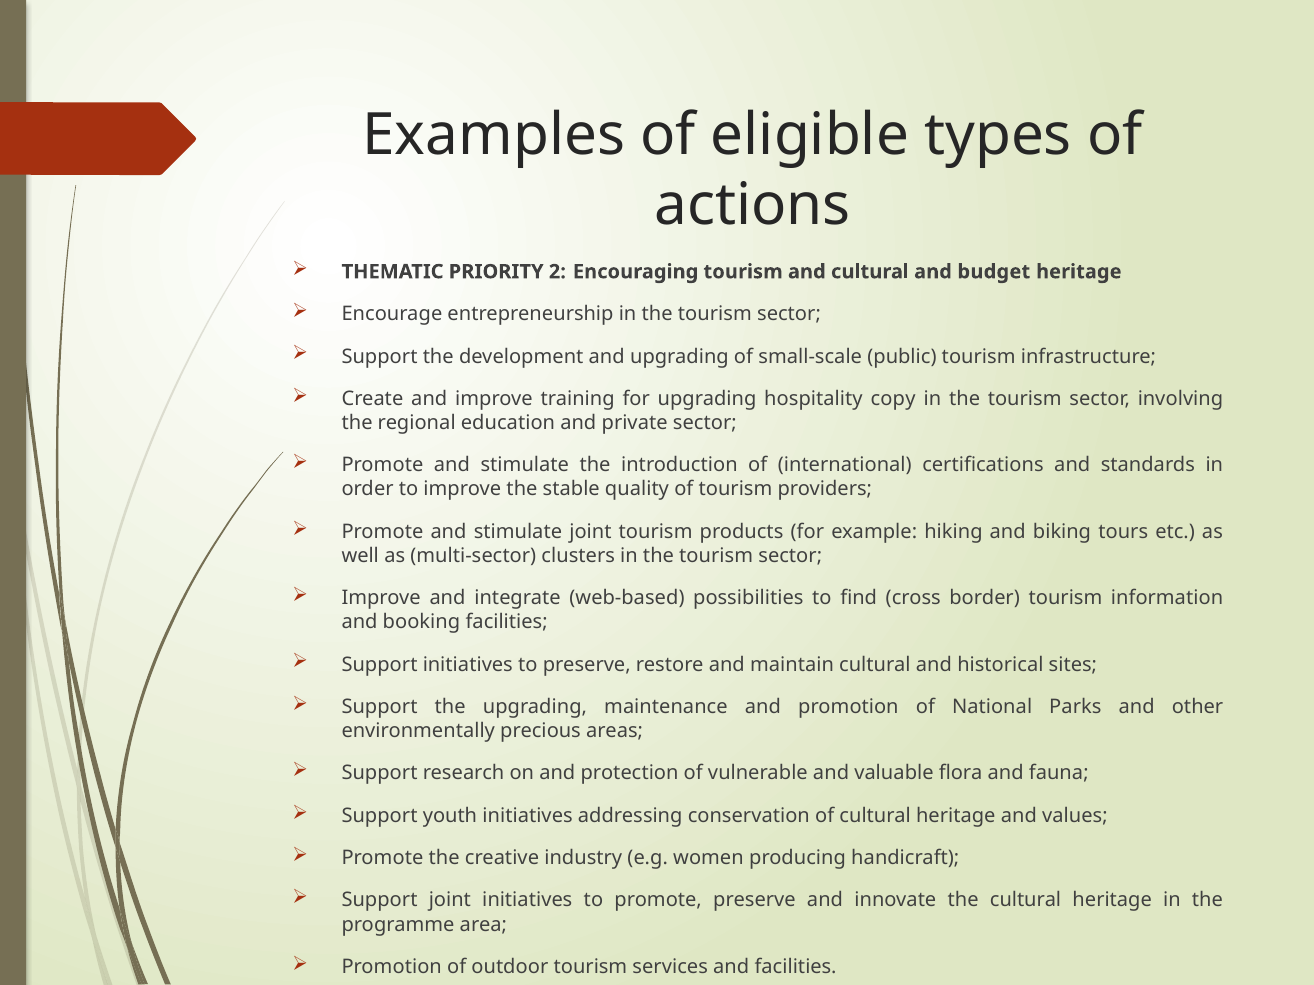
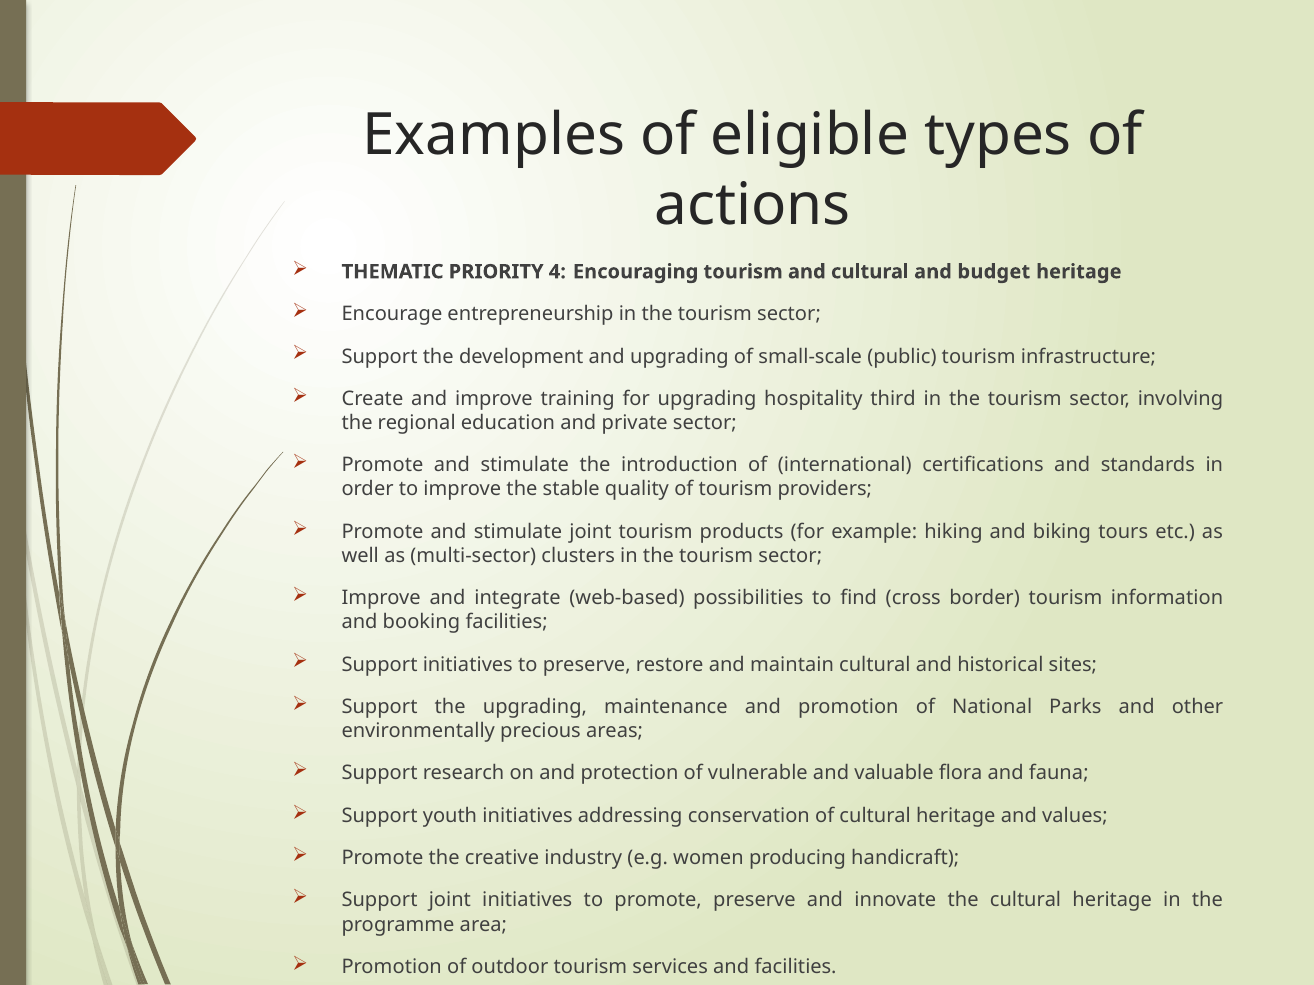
2: 2 -> 4
copy: copy -> third
